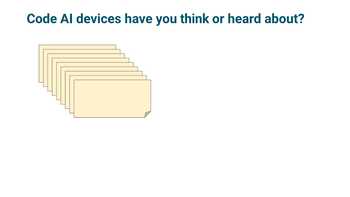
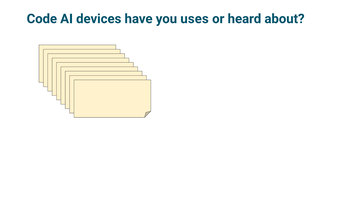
think: think -> uses
